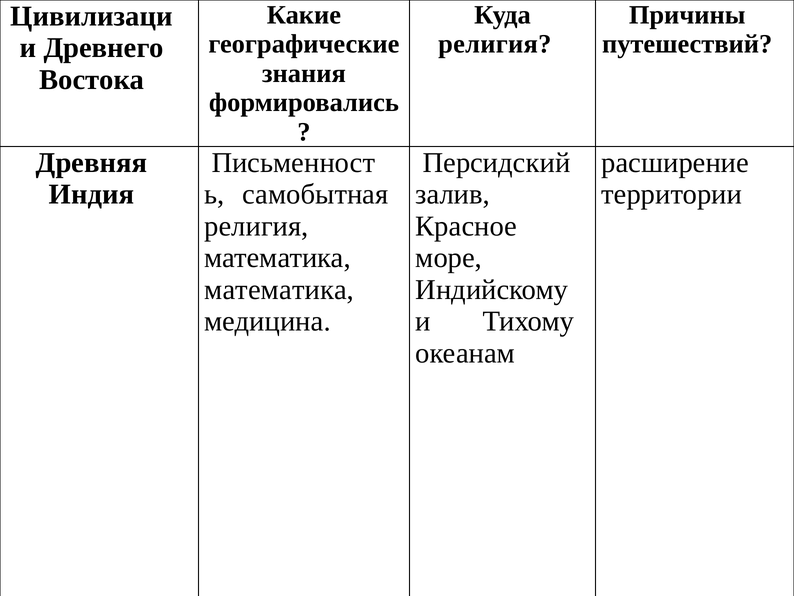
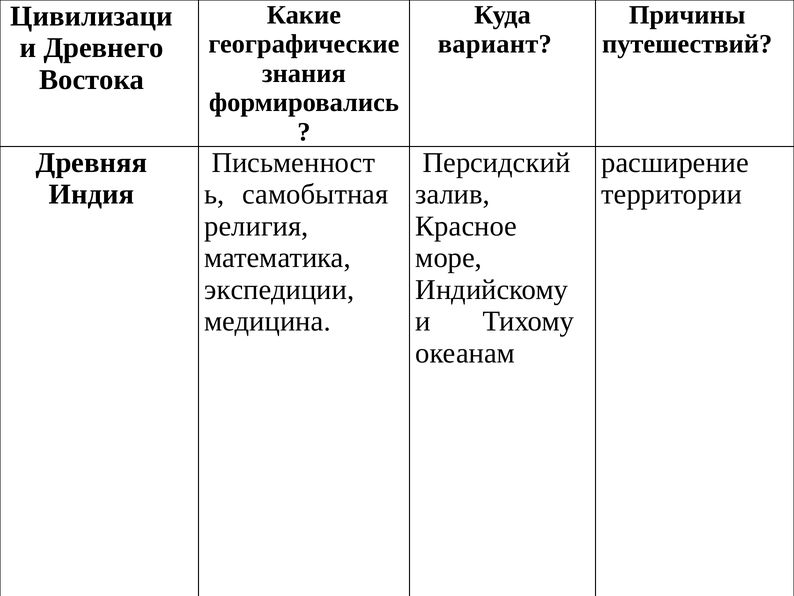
религия at (495, 44): религия -> вариант
математика at (279, 289): математика -> экспедиции
